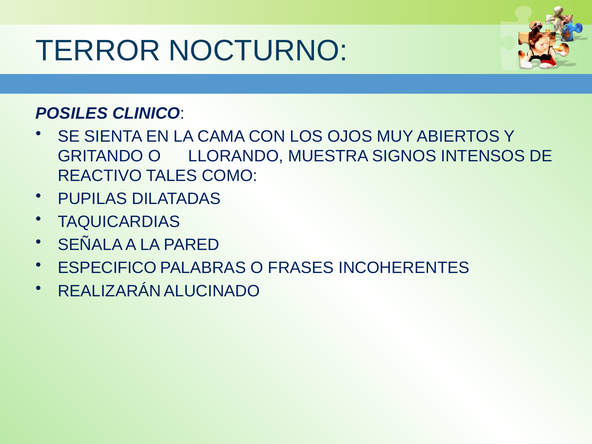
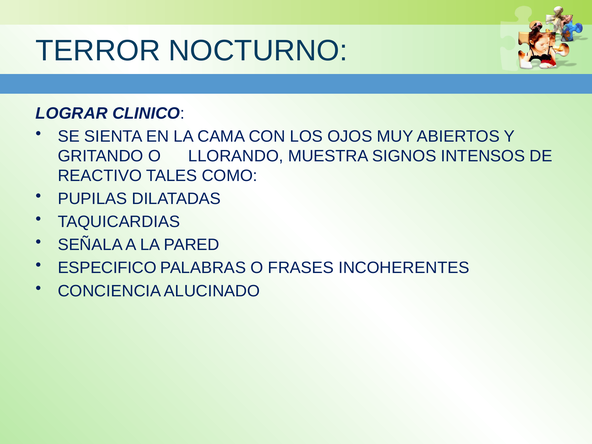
POSILES: POSILES -> LOGRAR
REALIZARÁN: REALIZARÁN -> CONCIENCIA
